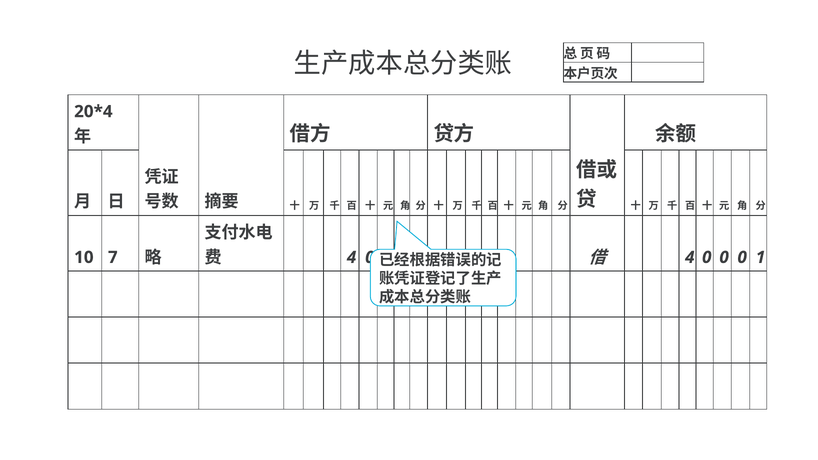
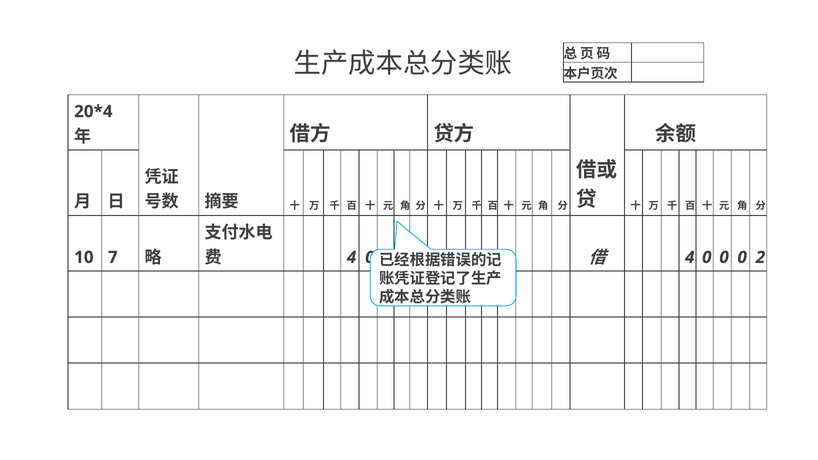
1: 1 -> 2
